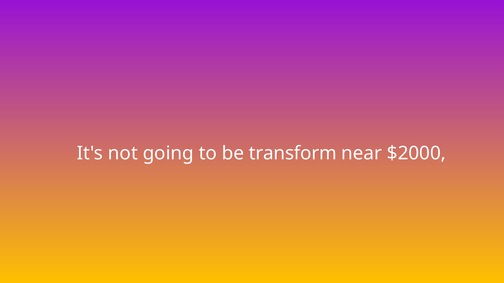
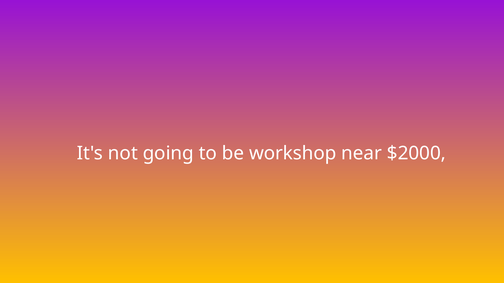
transform: transform -> workshop
